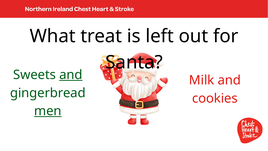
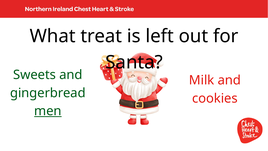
and at (71, 75) underline: present -> none
